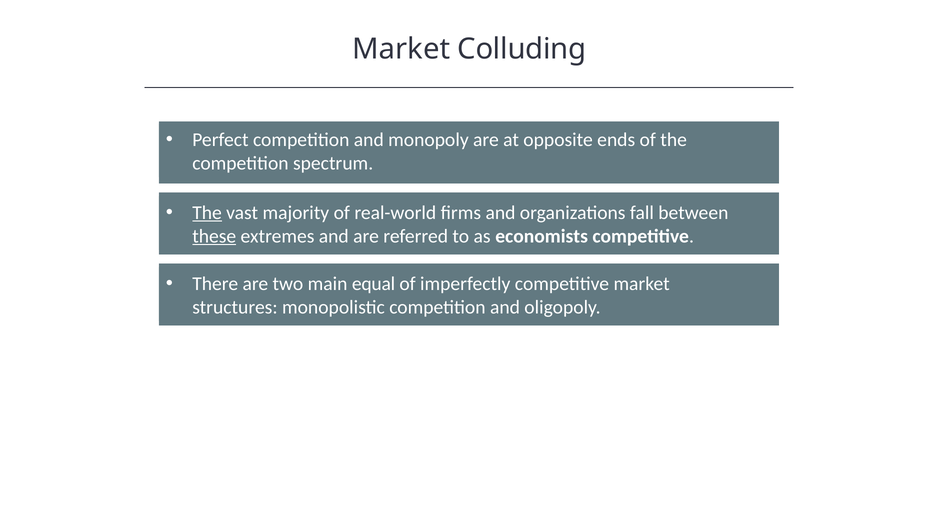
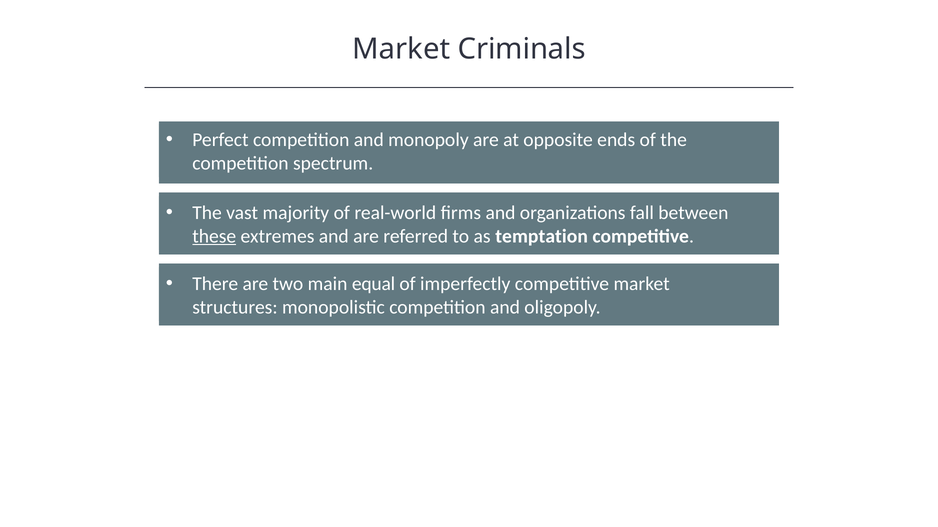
Colluding: Colluding -> Criminals
The at (207, 213) underline: present -> none
economists: economists -> temptation
